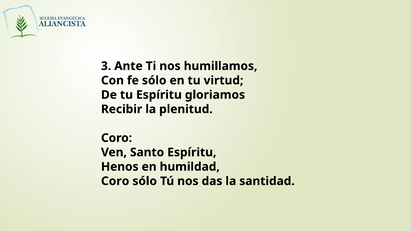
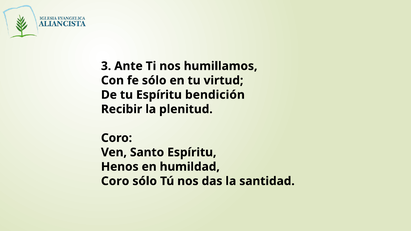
gloriamos: gloriamos -> bendición
